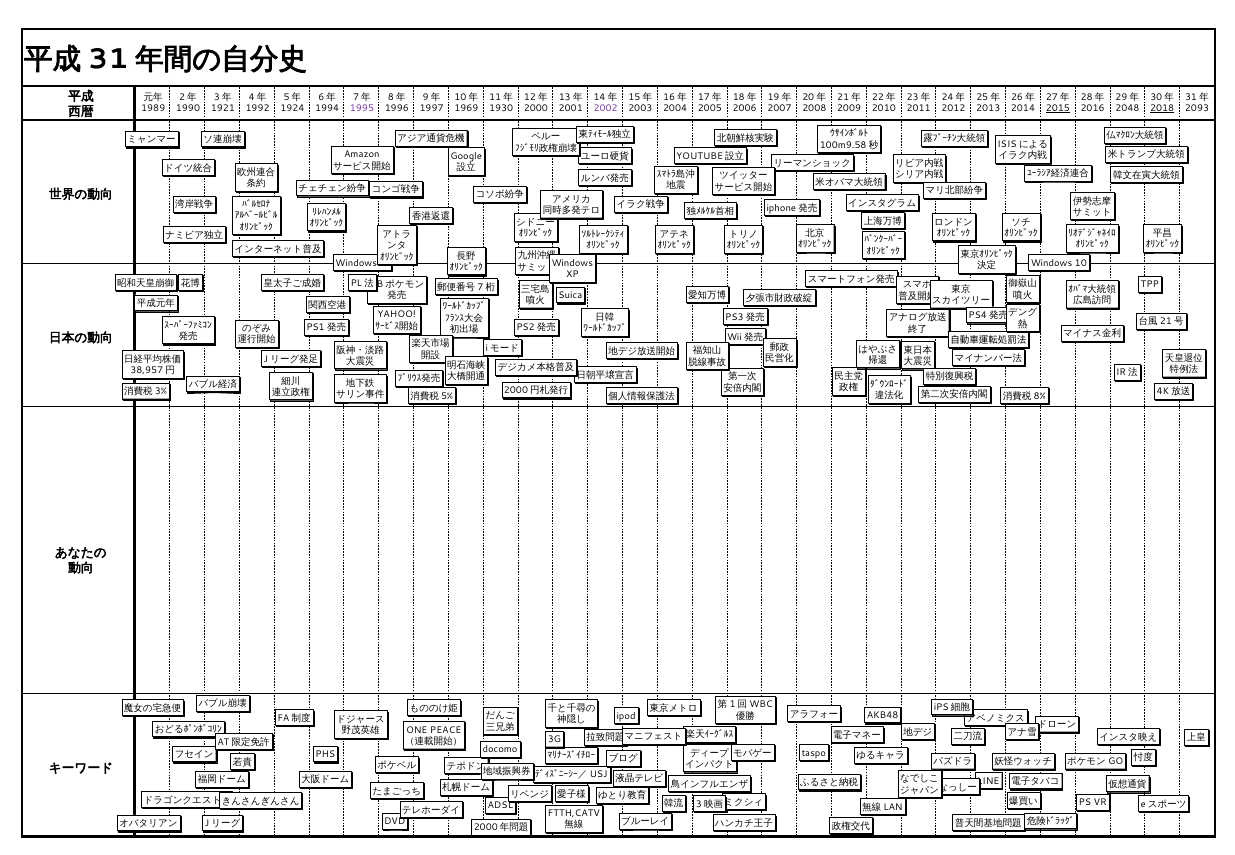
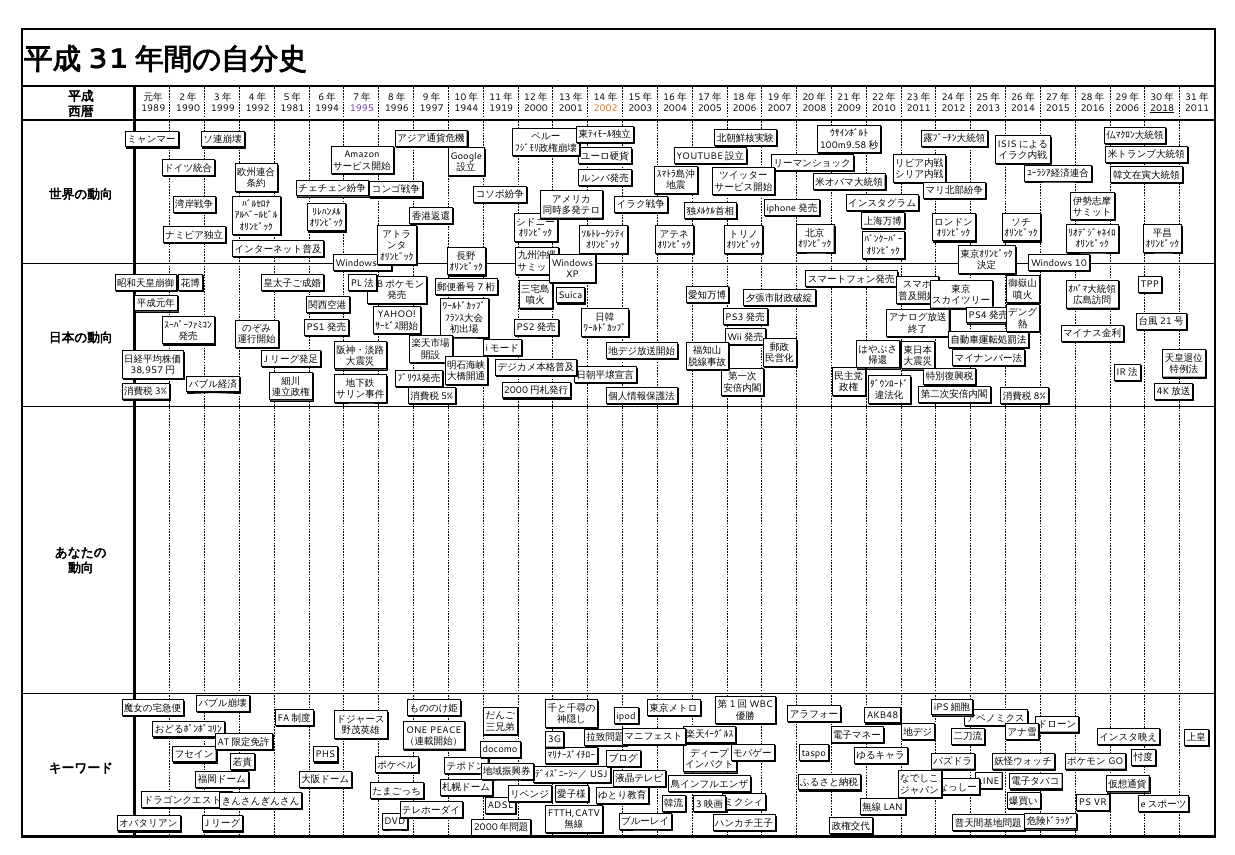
1921: 1921 -> 1999
1924: 1924 -> 1981
1969: 1969 -> 1944
1930: 1930 -> 1919
2002 colour: purple -> orange
2015 underline: present -> none
2048 at (1127, 109): 2048 -> 2006
2093 at (1197, 109): 2093 -> 2011
